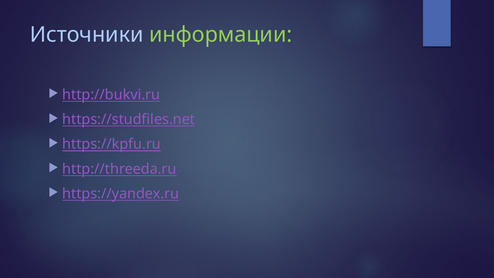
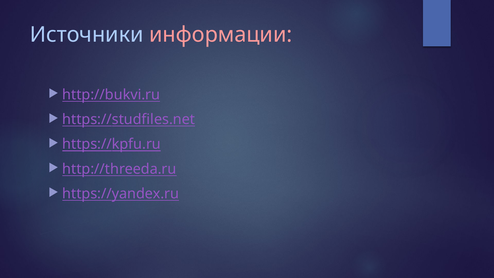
информации colour: light green -> pink
